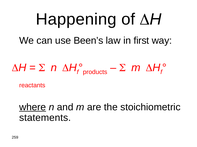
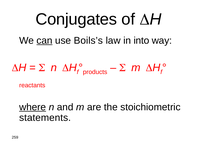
Happening: Happening -> Conjugates
can underline: none -> present
Been’s: Been’s -> Boils’s
first: first -> into
